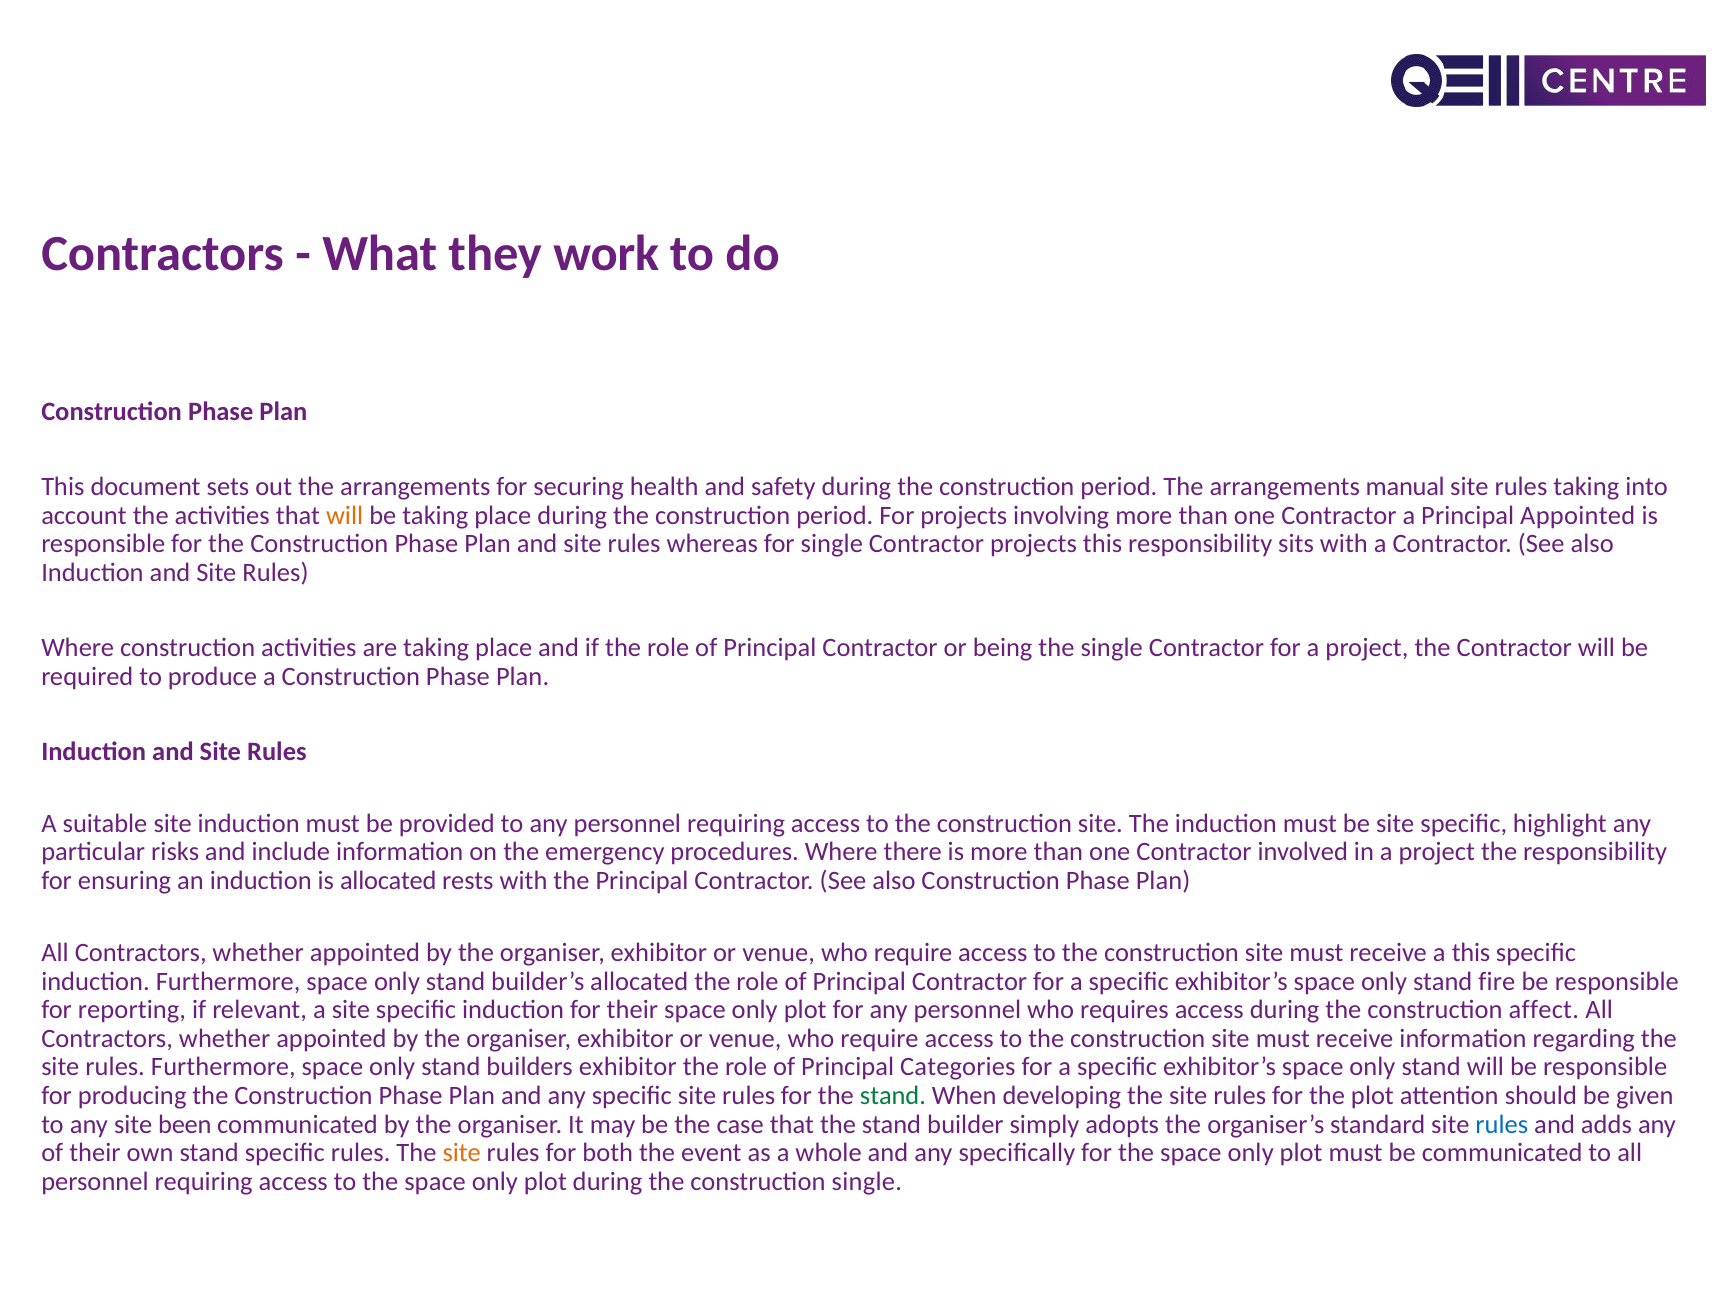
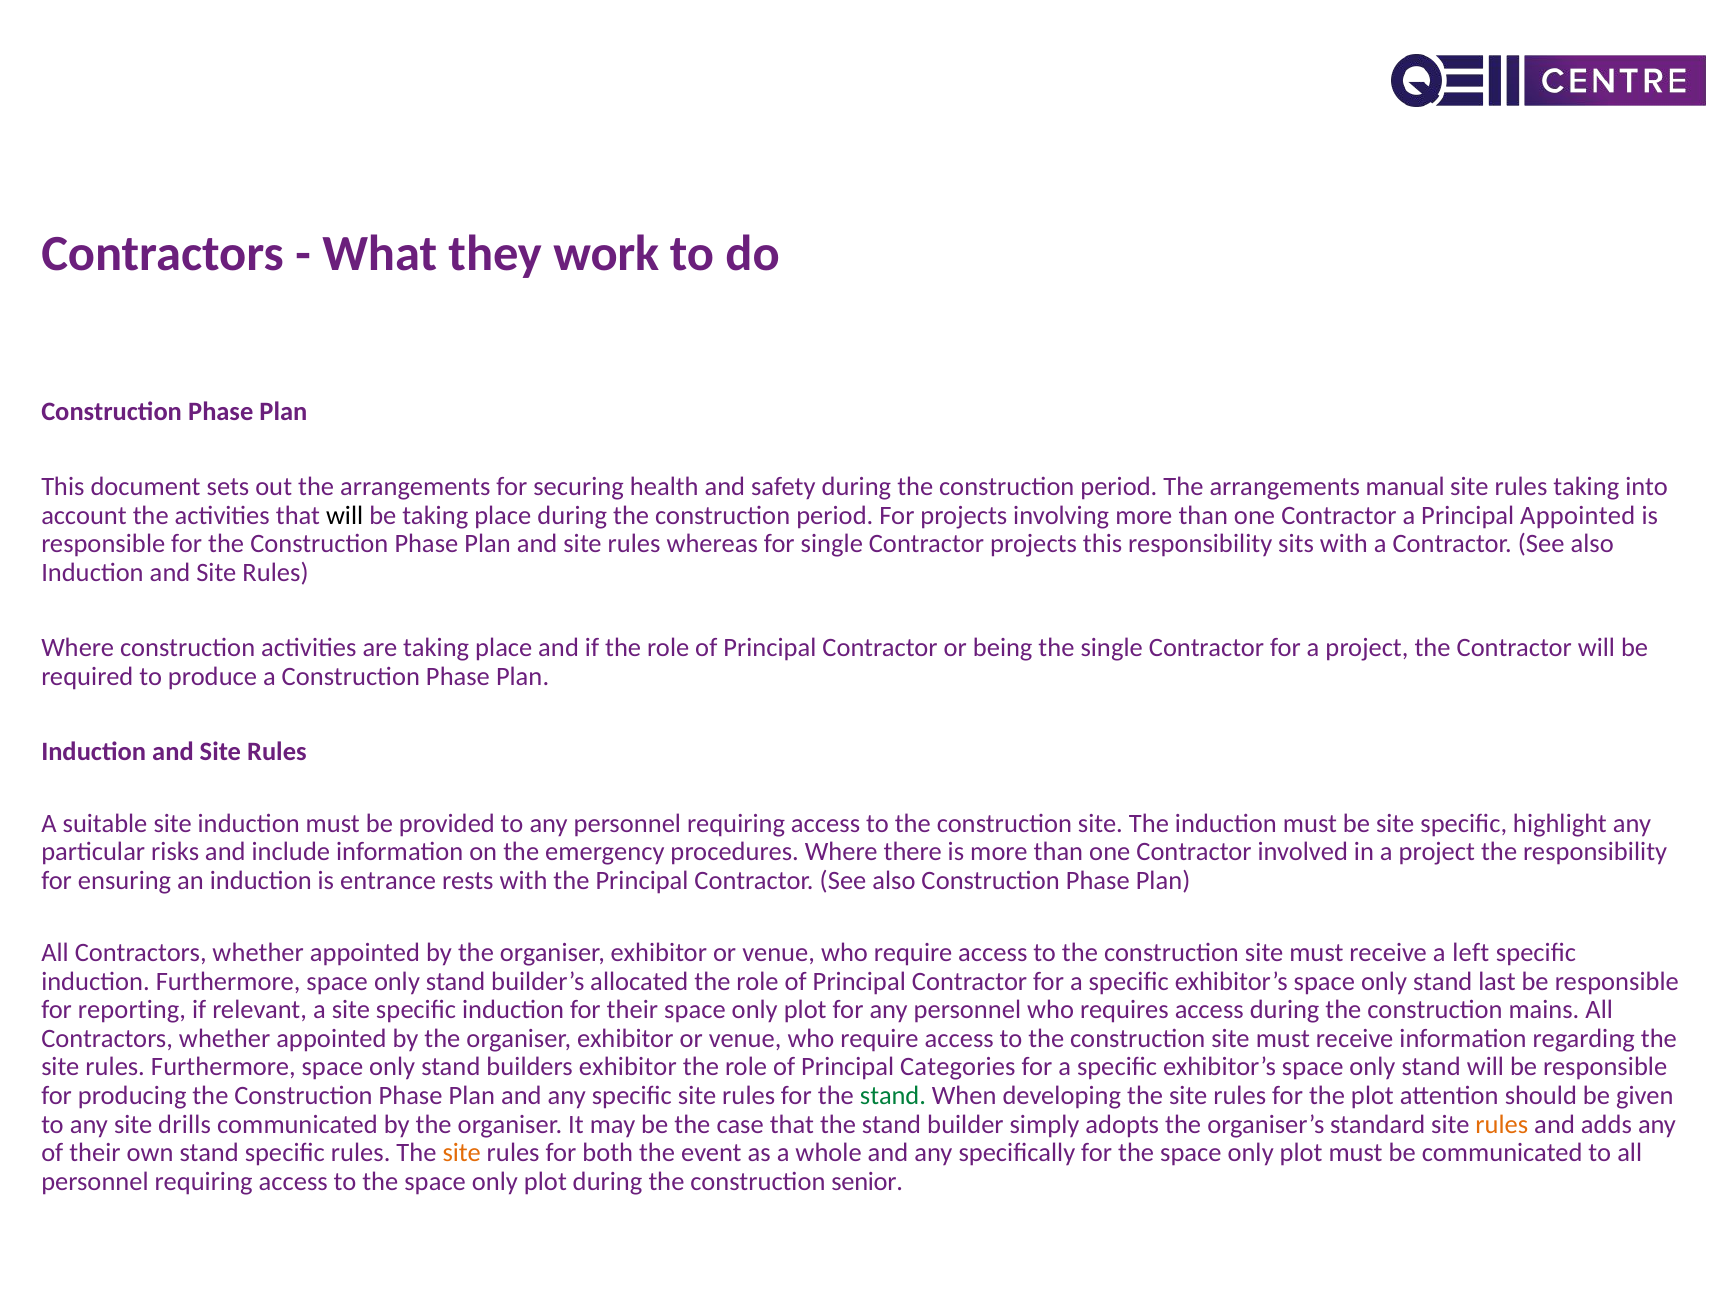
will at (345, 515) colour: orange -> black
is allocated: allocated -> entrance
a this: this -> left
fire: fire -> last
affect: affect -> mains
been: been -> drills
rules at (1502, 1124) colour: blue -> orange
construction single: single -> senior
